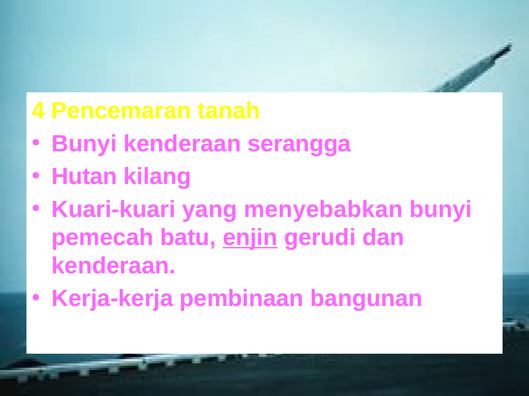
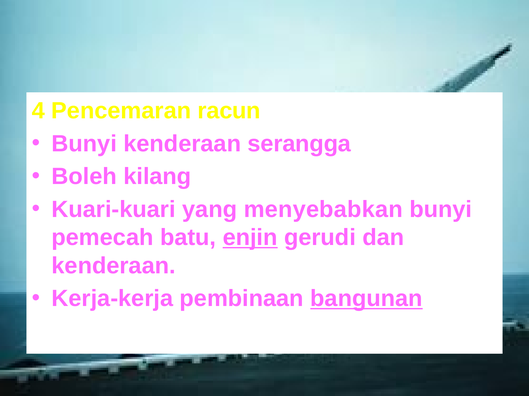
tanah: tanah -> racun
Hutan: Hutan -> Boleh
bangunan underline: none -> present
